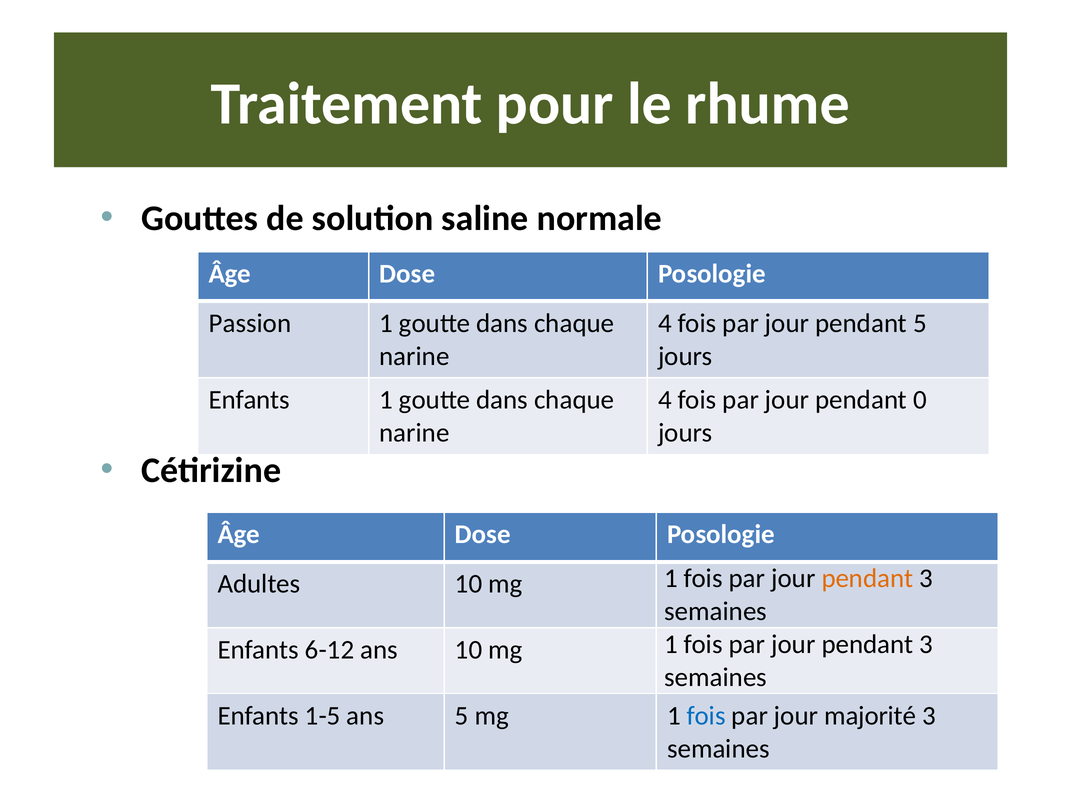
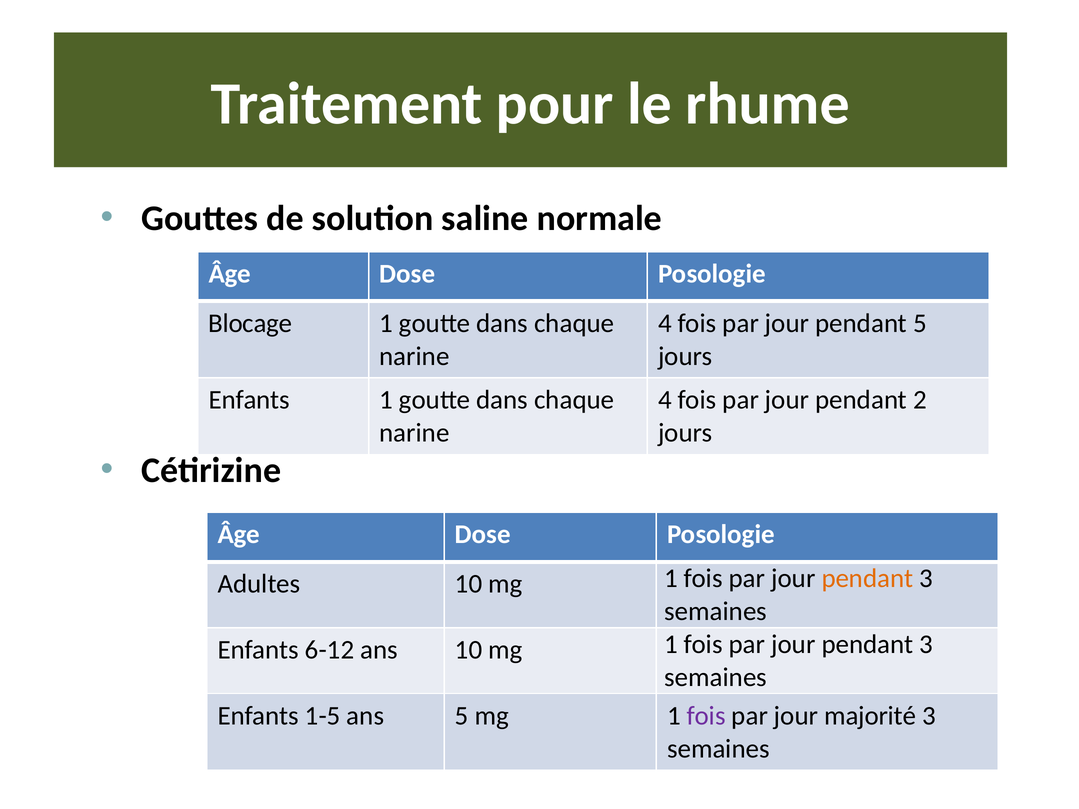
Passion: Passion -> Blocage
0: 0 -> 2
fois at (706, 716) colour: blue -> purple
